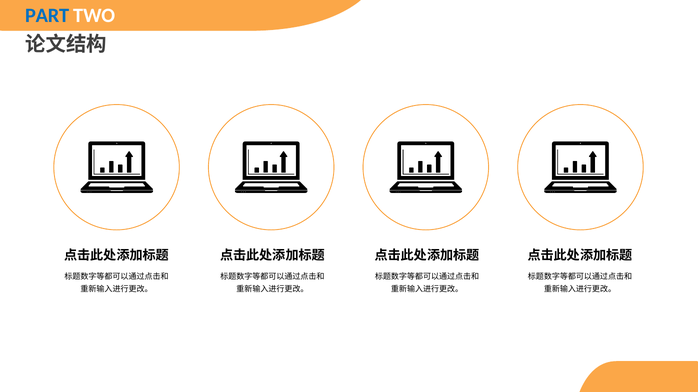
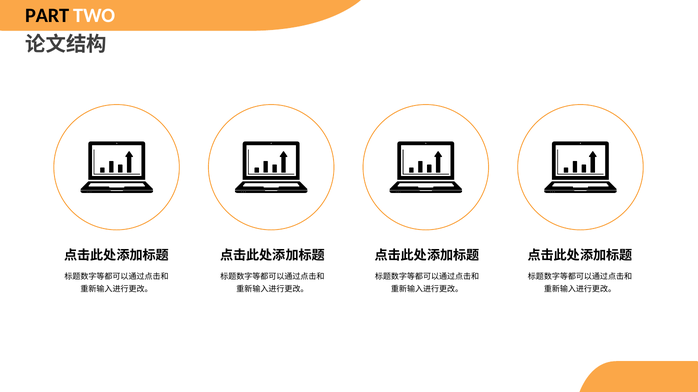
PART colour: blue -> black
